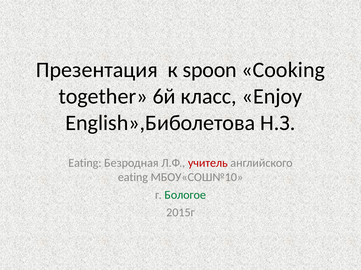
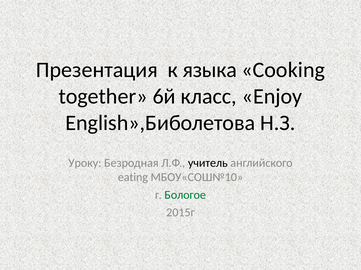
spoon: spoon -> языка
Eating at (85, 163): Eating -> Уроку
учитель colour: red -> black
